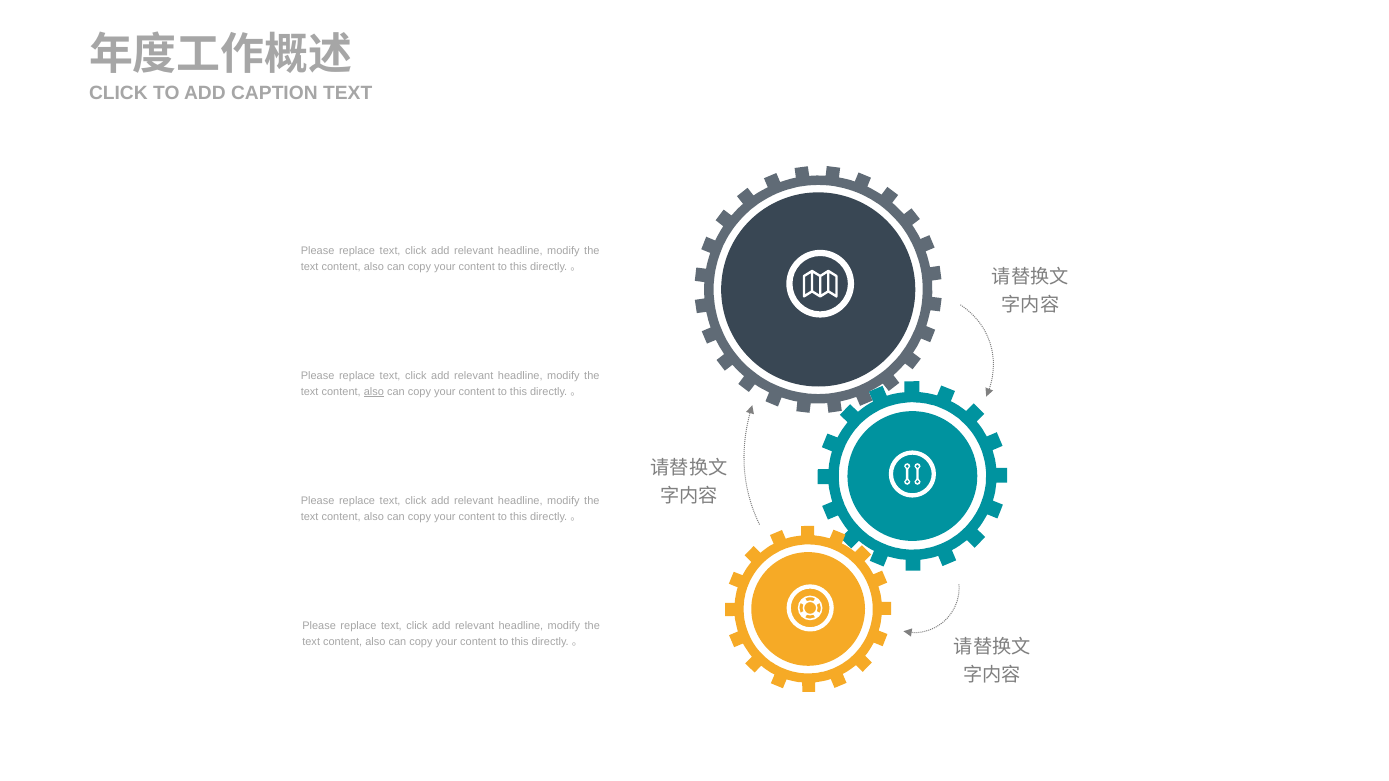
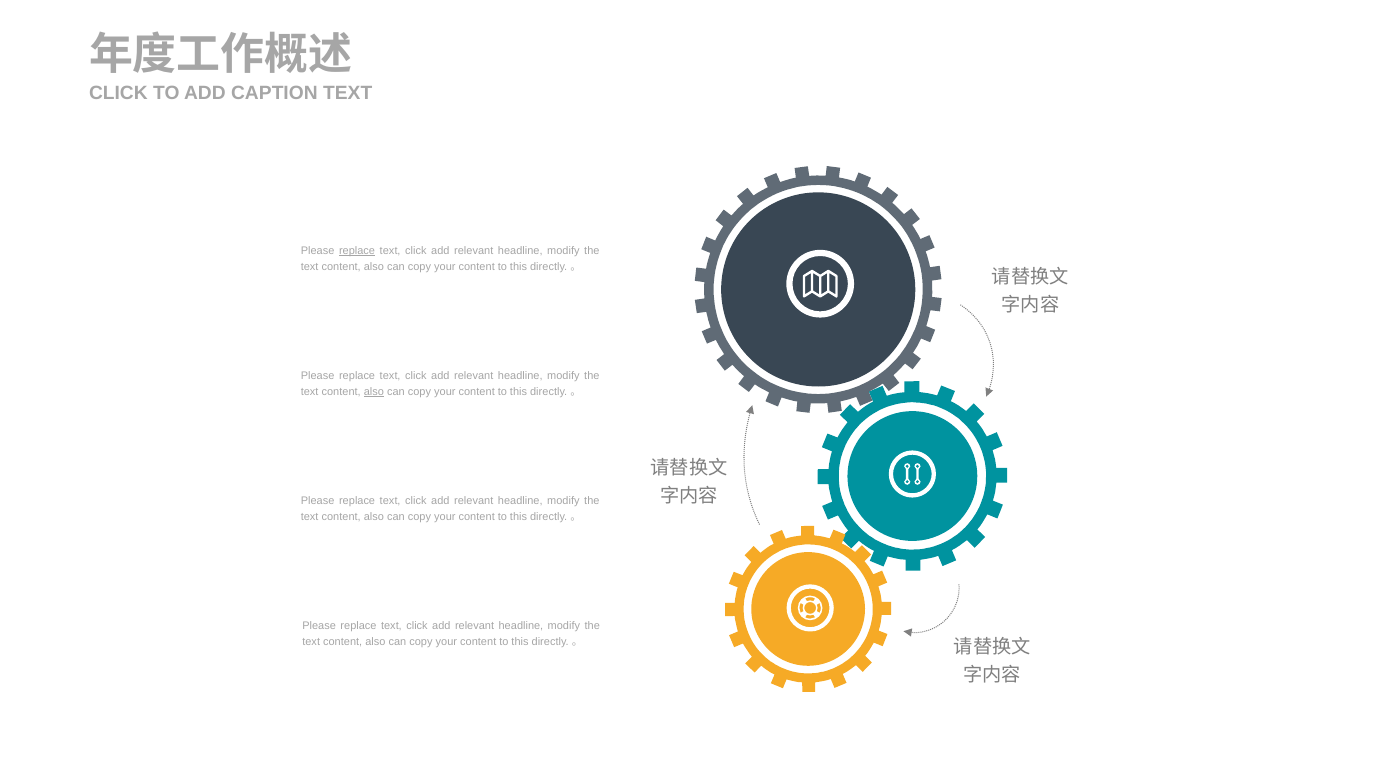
replace at (357, 251) underline: none -> present
